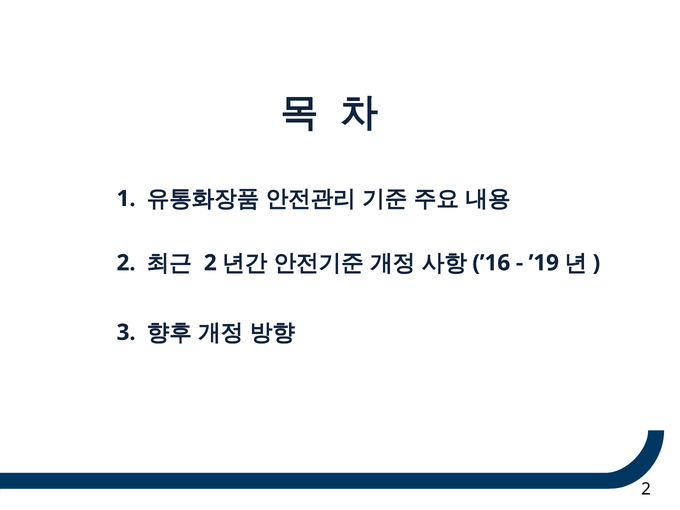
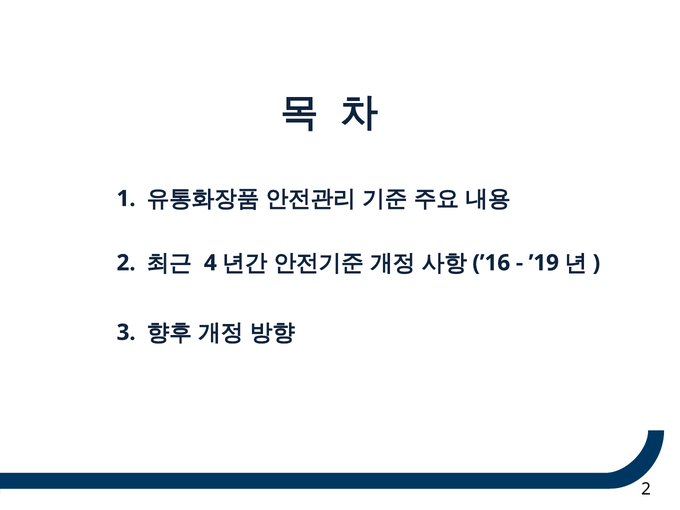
2 at (210, 263): 2 -> 4
